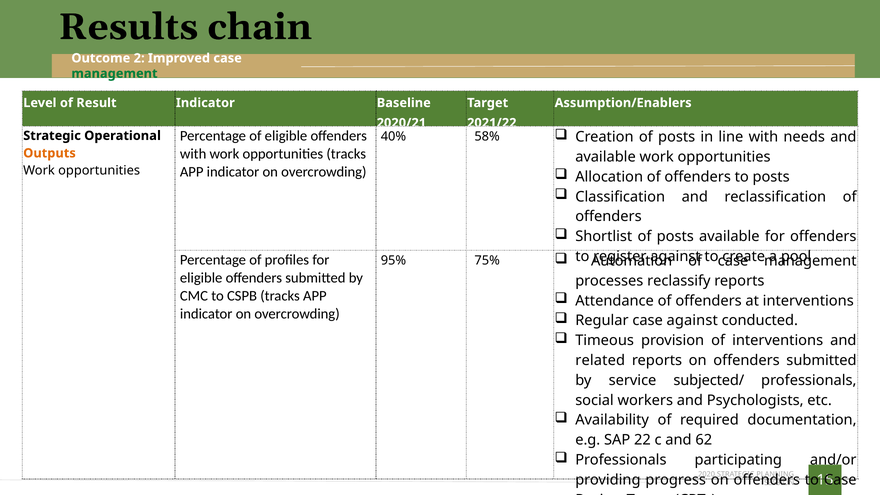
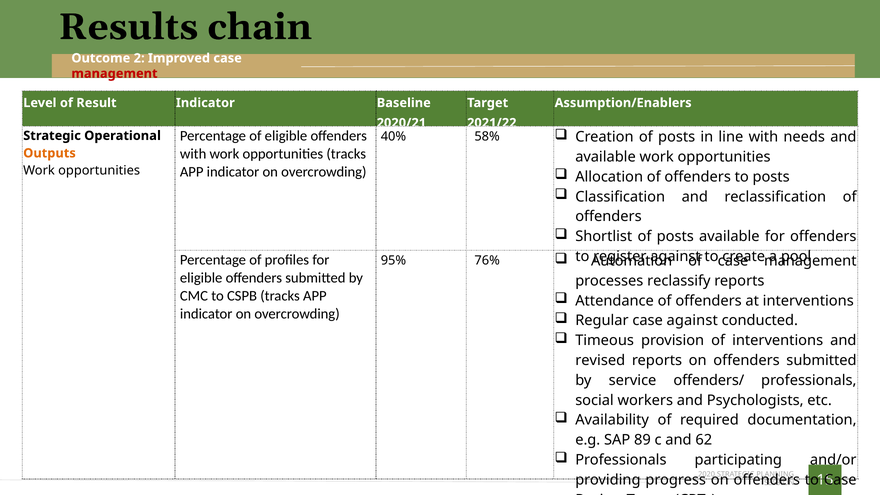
management at (114, 74) colour: green -> red
75%: 75% -> 76%
related: related -> revised
subjected/: subjected/ -> offenders/
22: 22 -> 89
